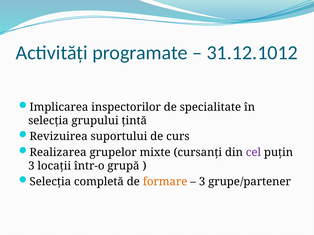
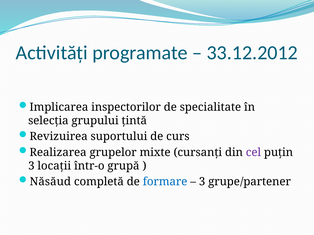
31.12.1012: 31.12.1012 -> 33.12.2012
Selecţia at (50, 182): Selecţia -> Năsăud
formare colour: orange -> blue
